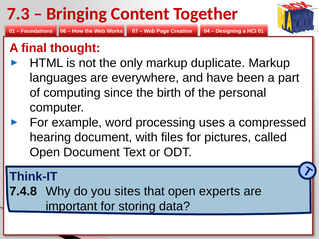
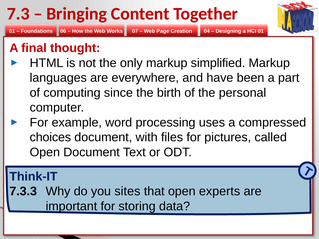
duplicate: duplicate -> simplified
hearing: hearing -> choices
7.4.8: 7.4.8 -> 7.3.3
